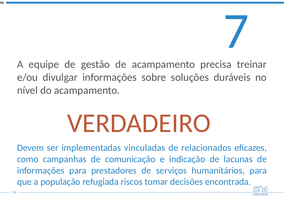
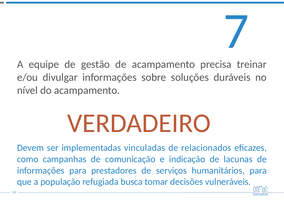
riscos: riscos -> busca
encontrada: encontrada -> vulneráveis
